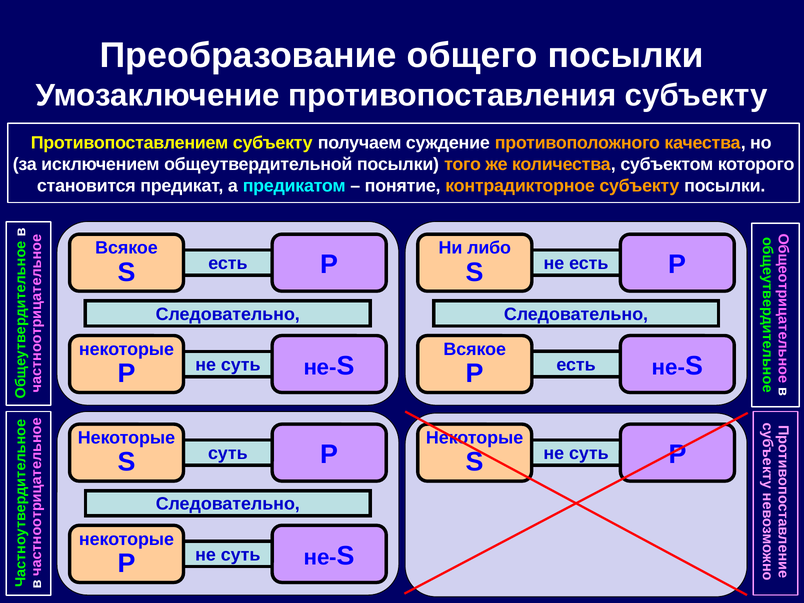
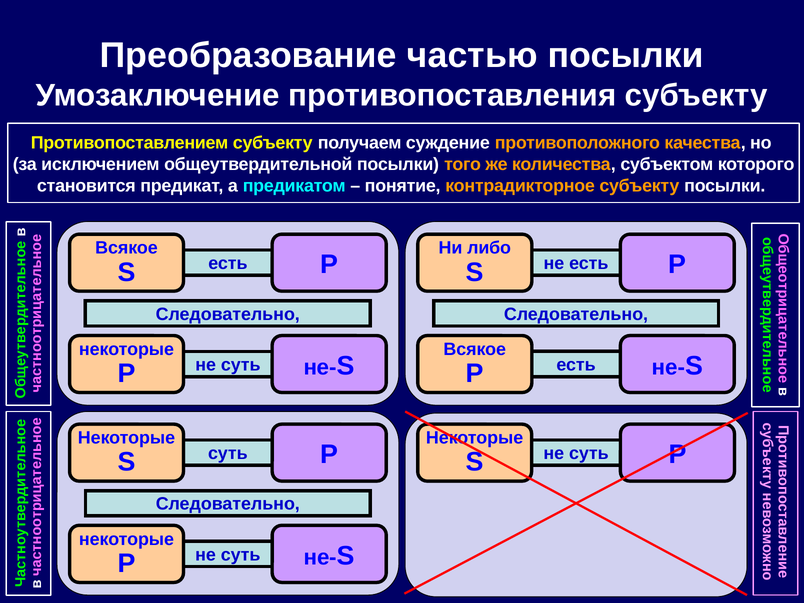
общего: общего -> частью
